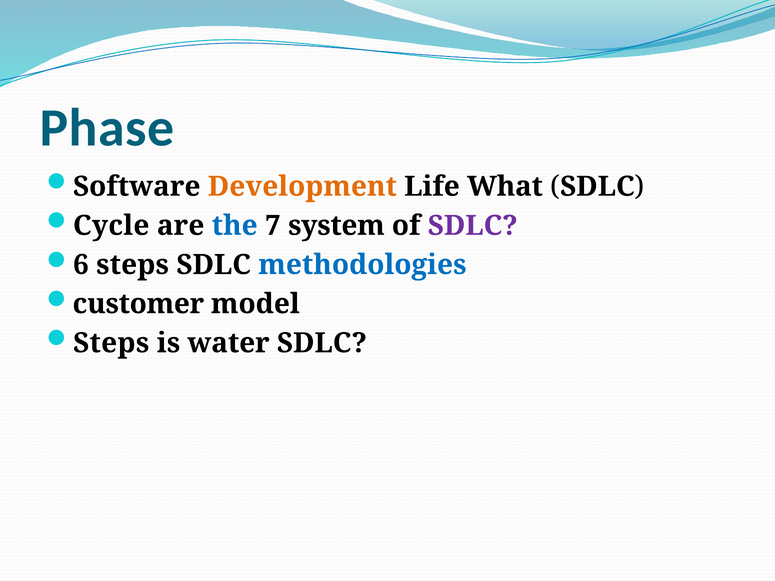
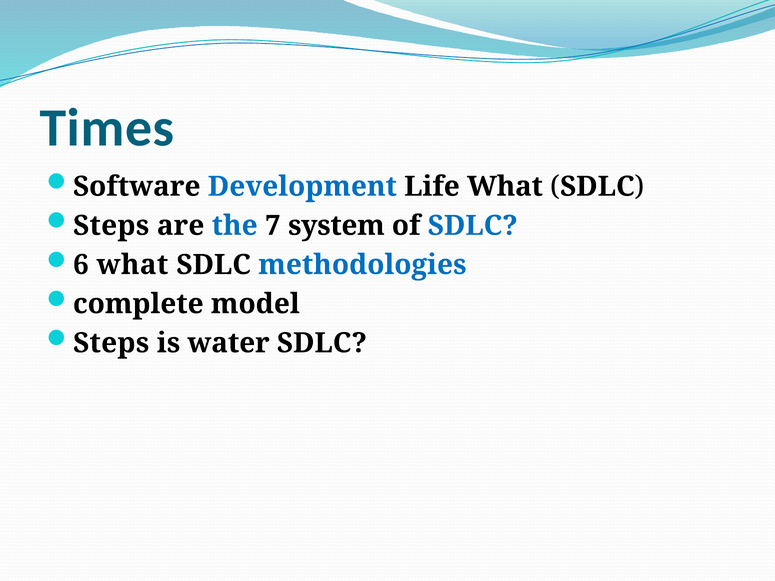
Phase: Phase -> Times
Development colour: orange -> blue
Cycle at (111, 226): Cycle -> Steps
SDLC at (473, 226) colour: purple -> blue
6 steps: steps -> what
customer: customer -> complete
